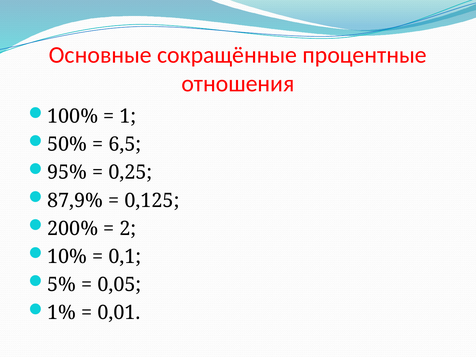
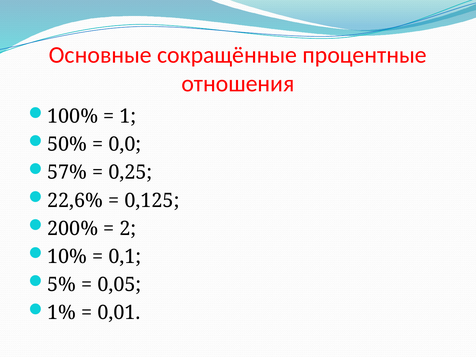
6,5: 6,5 -> 0,0
95%: 95% -> 57%
87,9%: 87,9% -> 22,6%
